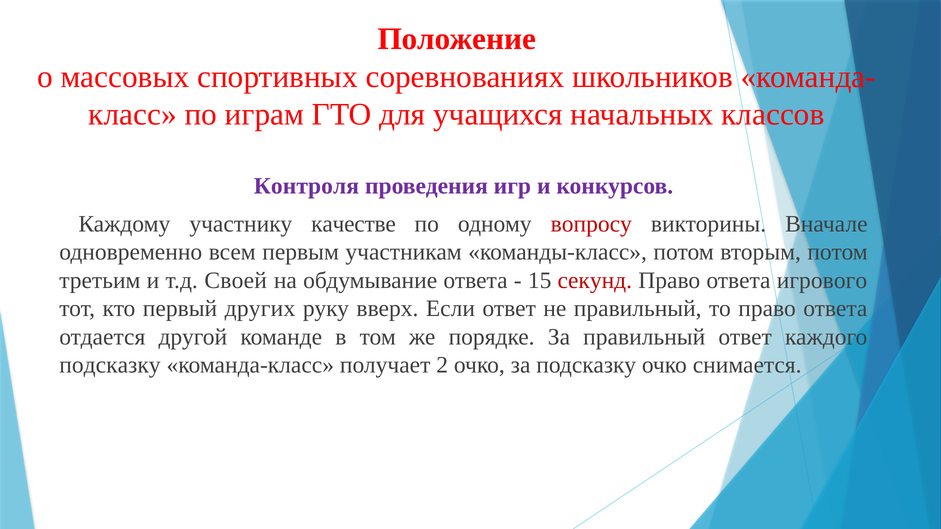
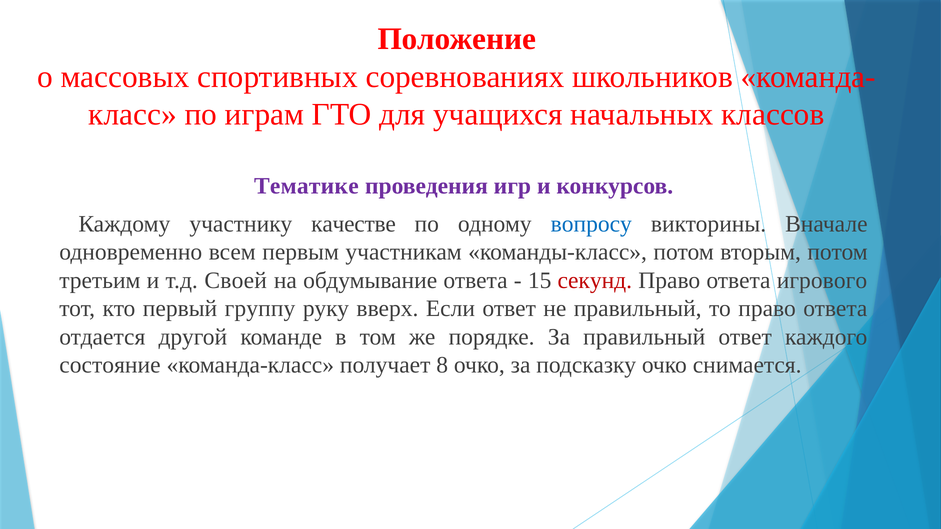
Контроля: Контроля -> Тематике
вопросу colour: red -> blue
других: других -> группу
подсказку at (110, 365): подсказку -> состояние
2: 2 -> 8
